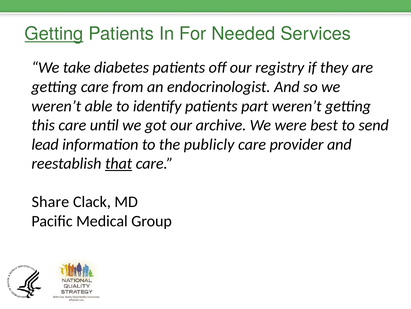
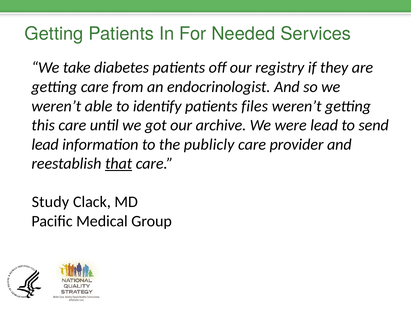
Getting at (54, 34) underline: present -> none
part: part -> files
were best: best -> lead
Share: Share -> Study
